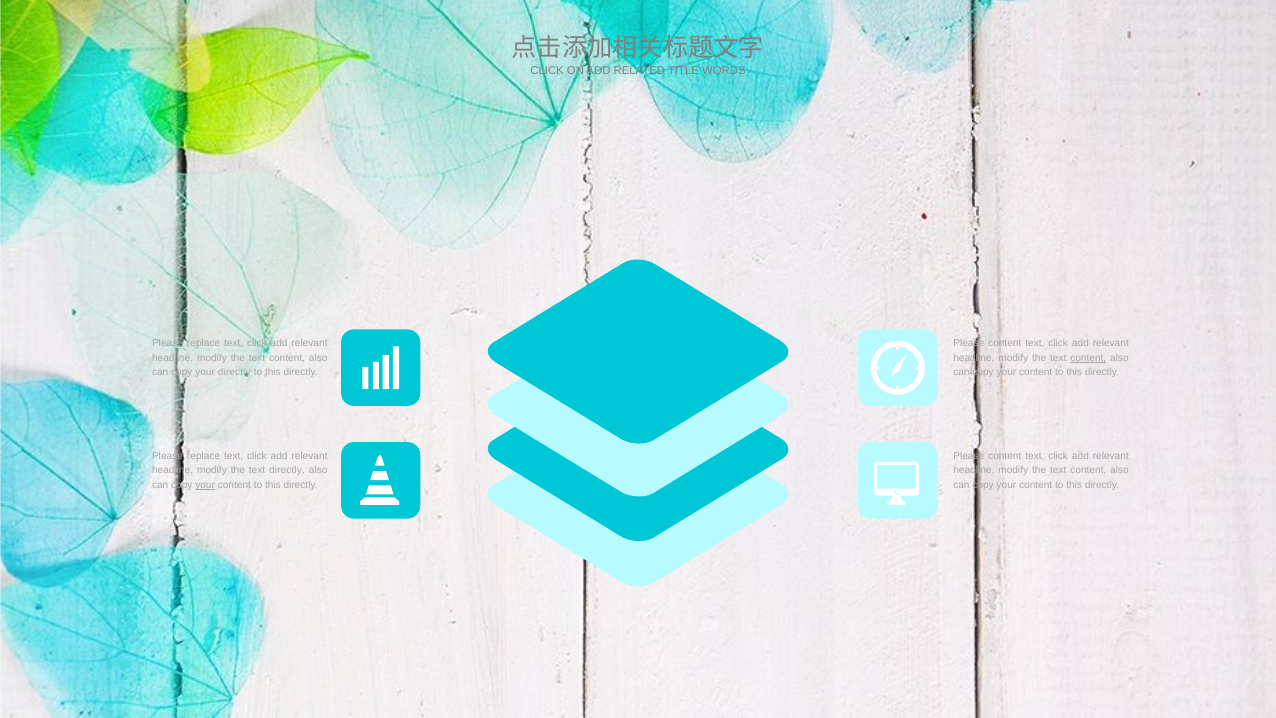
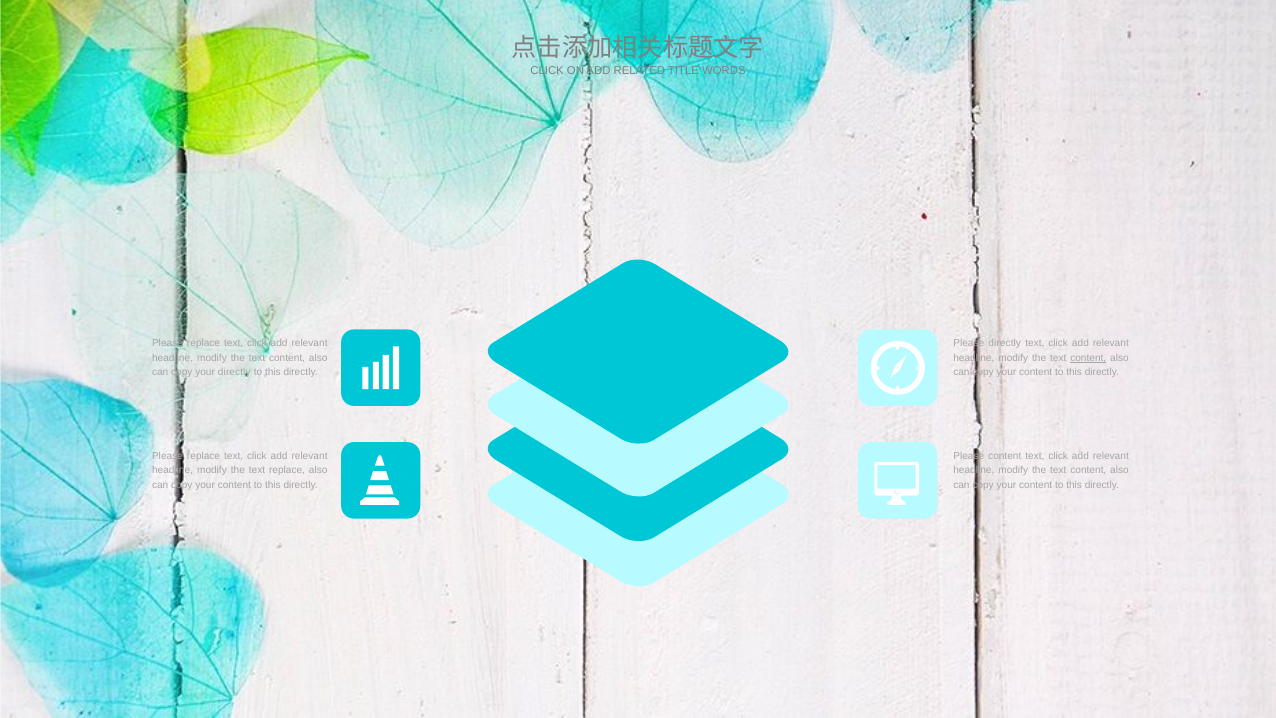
content at (1005, 343): content -> directly
text directly: directly -> replace
your at (205, 485) underline: present -> none
